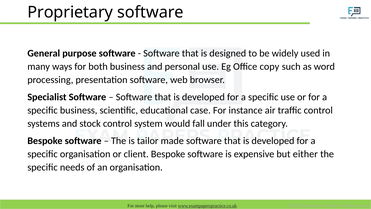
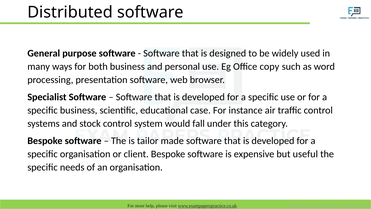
Proprietary: Proprietary -> Distributed
either: either -> useful
